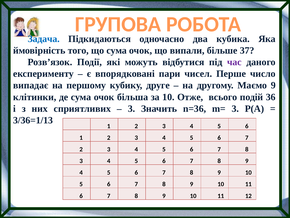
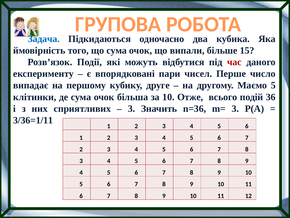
37: 37 -> 15
час colour: purple -> red
Маємо 9: 9 -> 5
3/36=1/13: 3/36=1/13 -> 3/36=1/11
